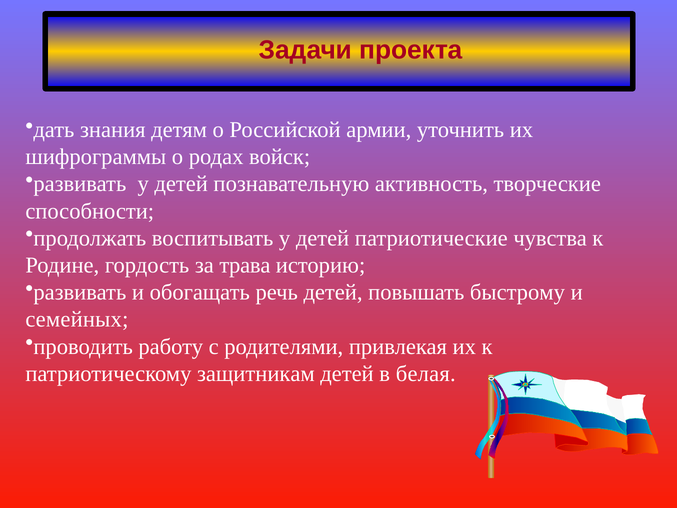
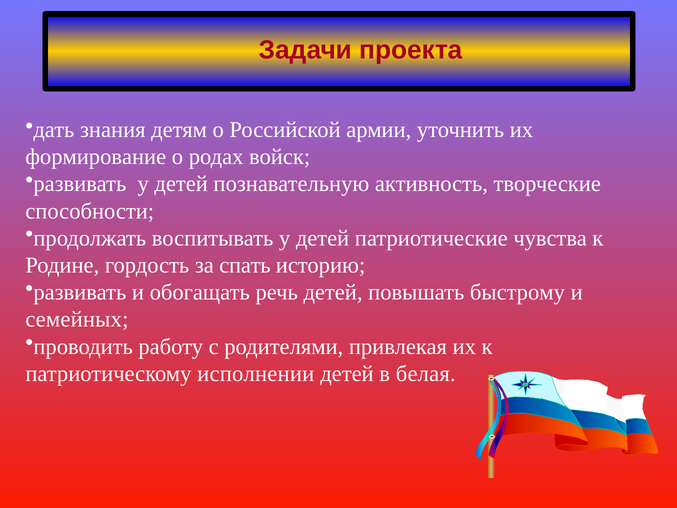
шифрограммы: шифрограммы -> формирование
трава: трава -> спать
защитникам: защитникам -> исполнении
